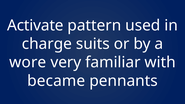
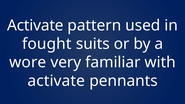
charge: charge -> fought
became at (56, 81): became -> activate
